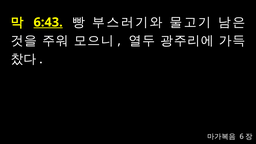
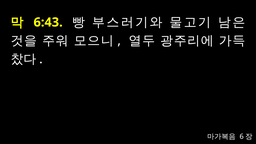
6:43 underline: present -> none
